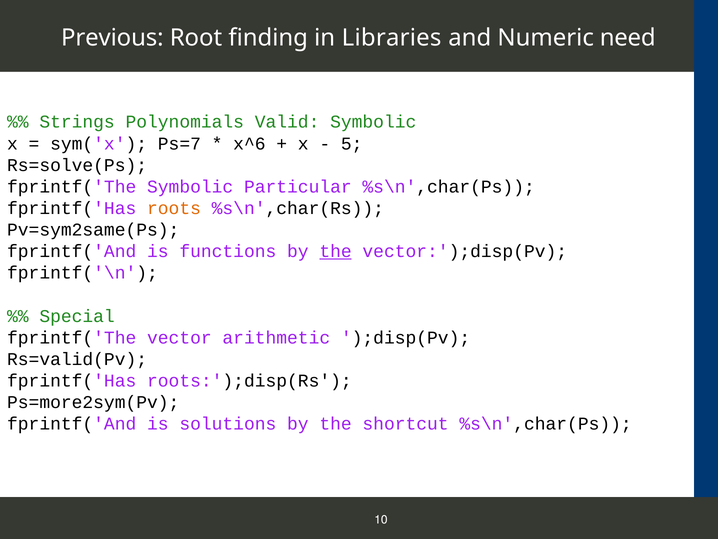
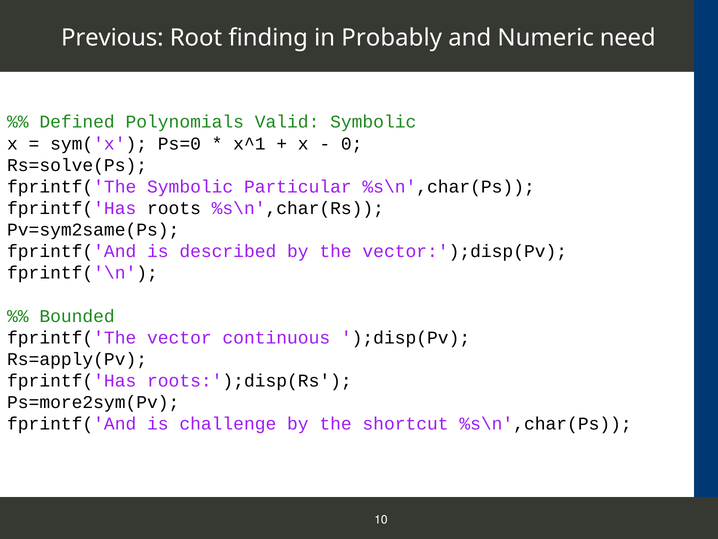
Libraries: Libraries -> Probably
Strings: Strings -> Defined
Ps=7: Ps=7 -> Ps=0
x^6: x^6 -> x^1
5: 5 -> 0
roots colour: orange -> black
functions: functions -> described
the at (336, 251) underline: present -> none
Special: Special -> Bounded
arithmetic: arithmetic -> continuous
Rs=valid(Pv: Rs=valid(Pv -> Rs=apply(Pv
solutions: solutions -> challenge
